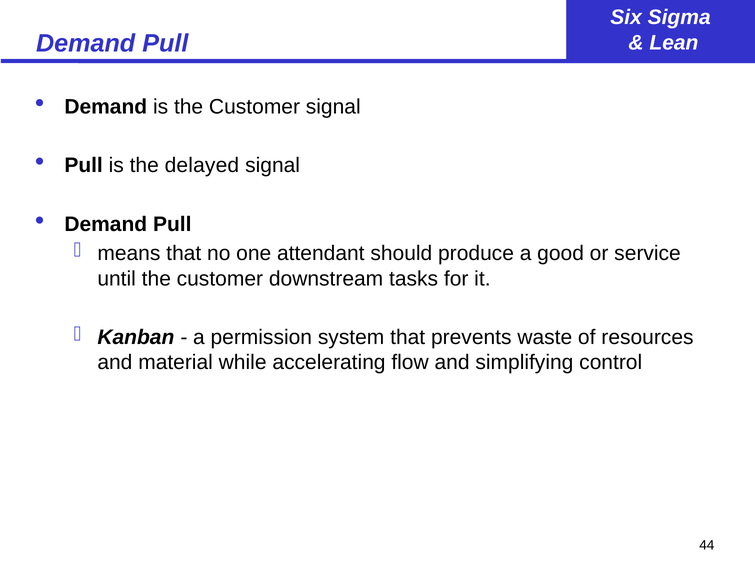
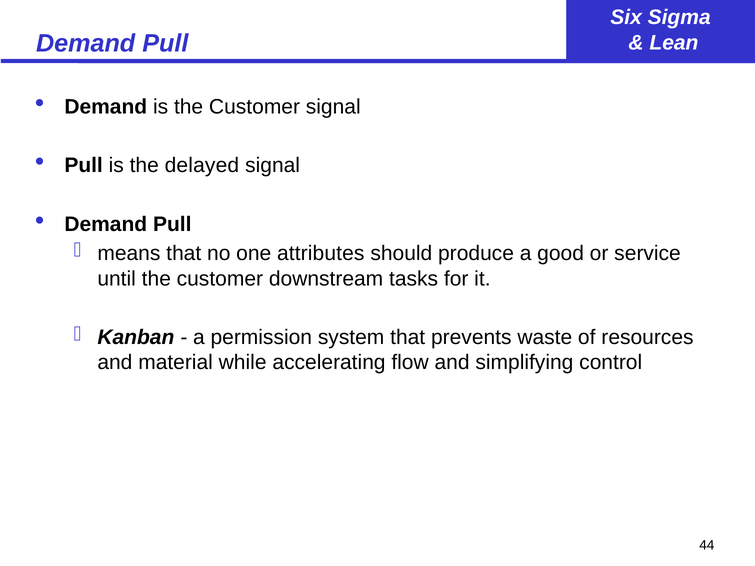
attendant: attendant -> attributes
